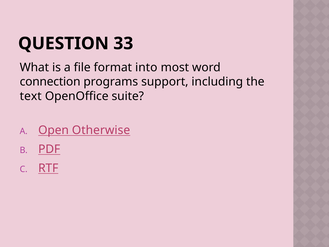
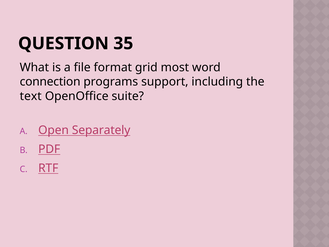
33: 33 -> 35
into: into -> grid
Otherwise: Otherwise -> Separately
